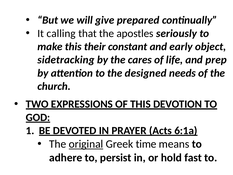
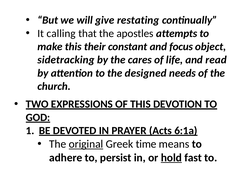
prepared: prepared -> restating
seriously: seriously -> attempts
early: early -> focus
prep: prep -> read
hold underline: none -> present
